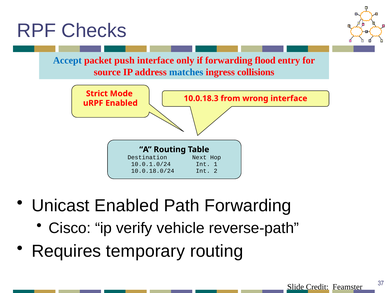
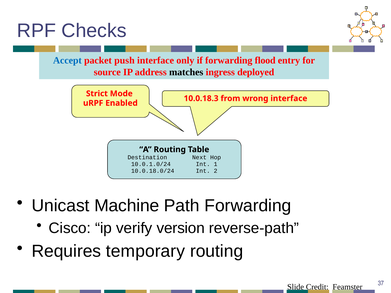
matches colour: blue -> black
collisions: collisions -> deployed
Unicast Enabled: Enabled -> Machine
vehicle: vehicle -> version
